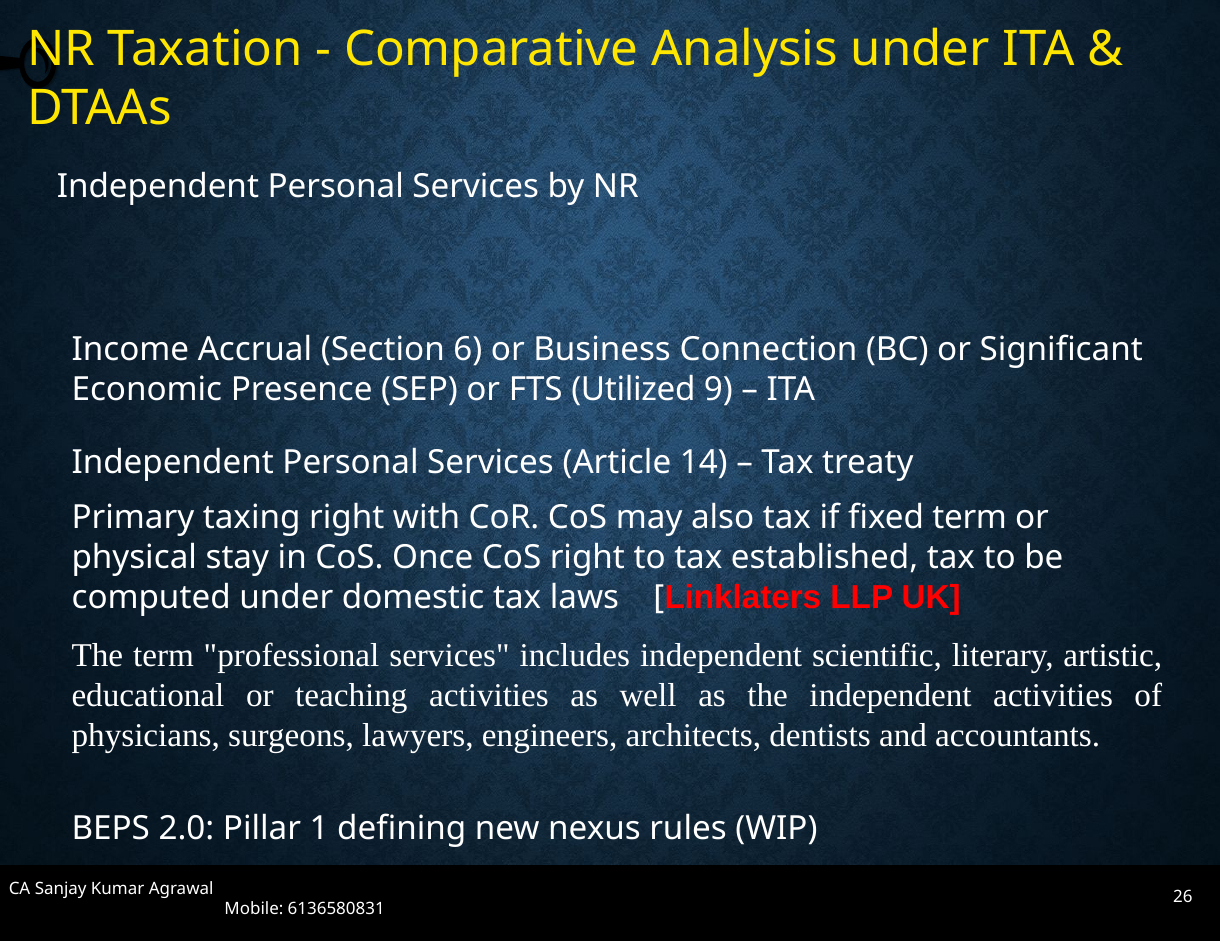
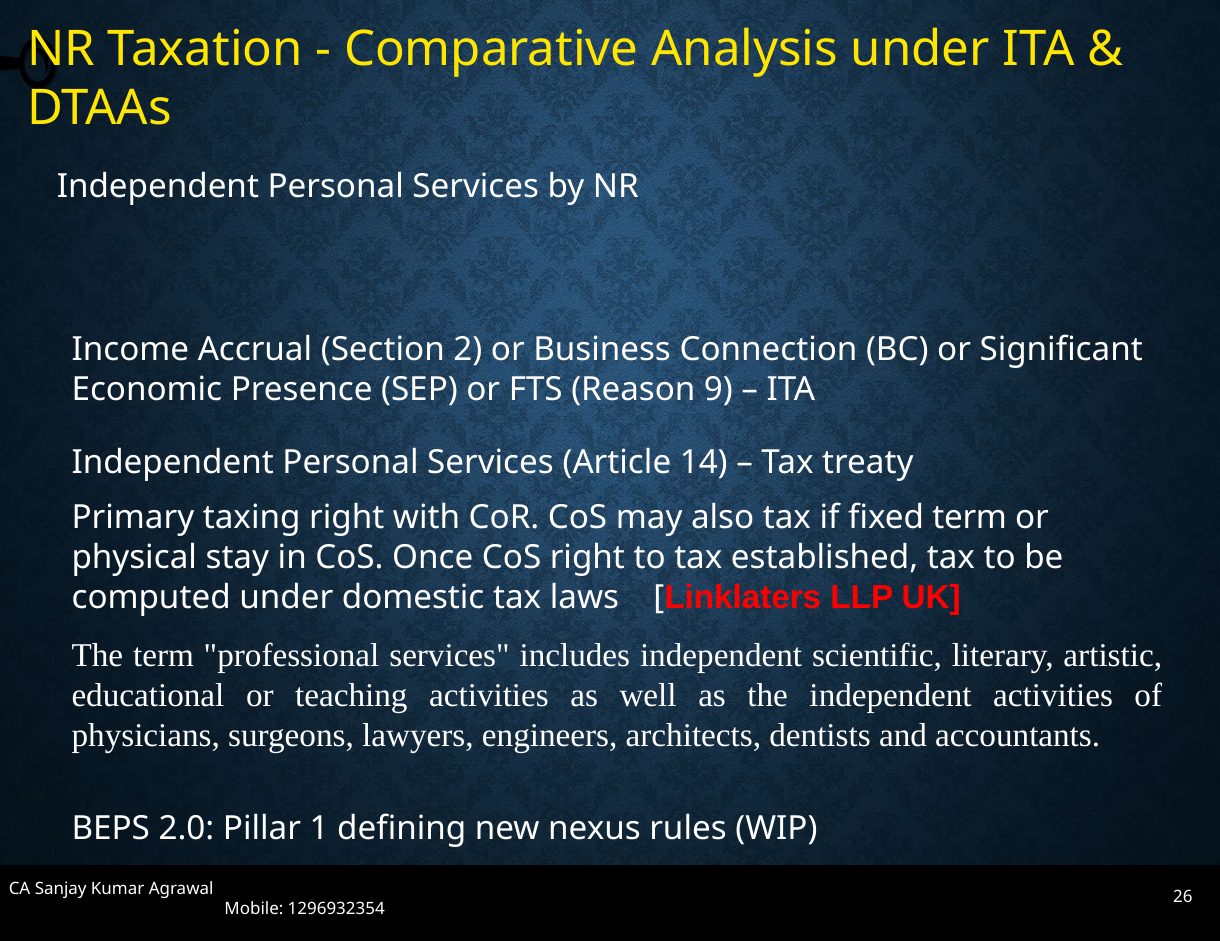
6: 6 -> 2
Utilized: Utilized -> Reason
6136580831: 6136580831 -> 1296932354
